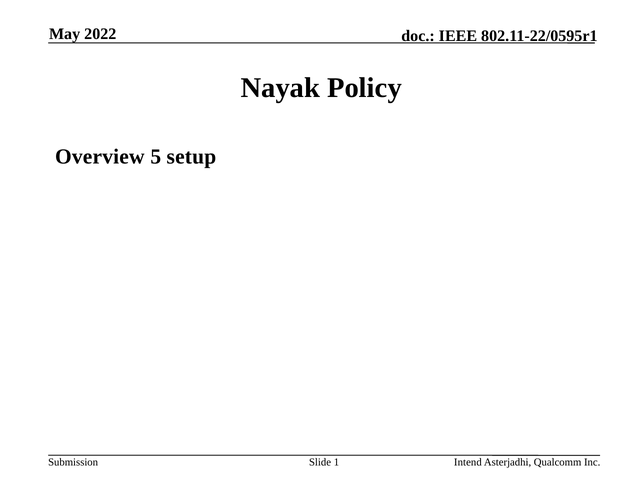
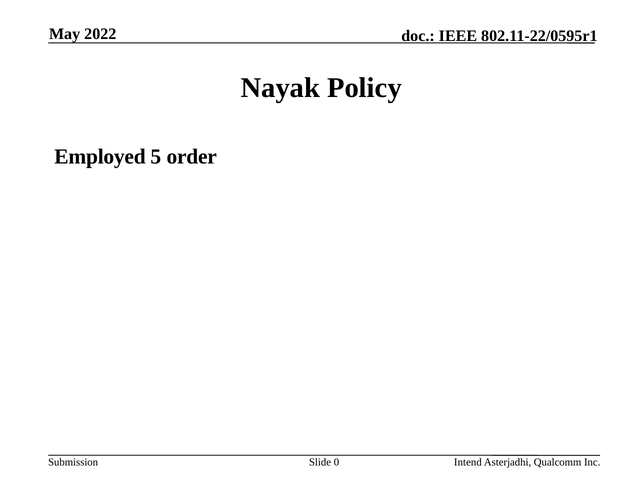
Overview: Overview -> Employed
setup: setup -> order
1: 1 -> 0
